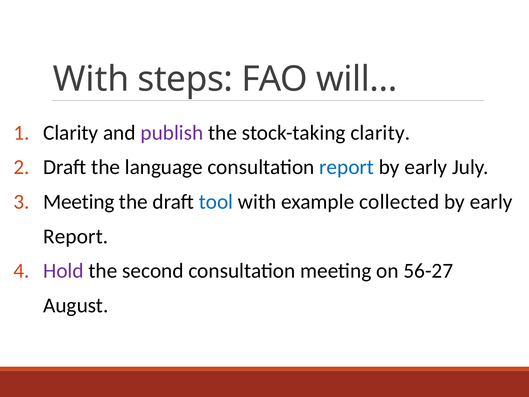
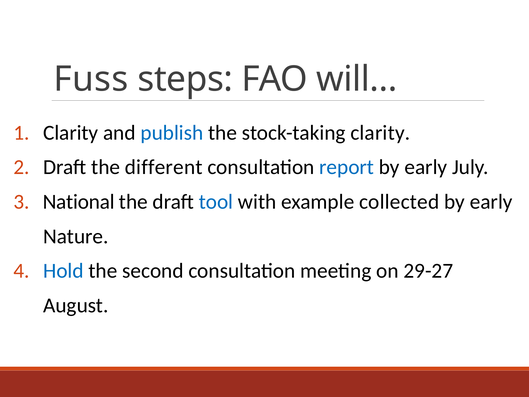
With at (91, 79): With -> Fuss
publish colour: purple -> blue
language: language -> different
Meeting at (79, 202): Meeting -> National
Report at (76, 236): Report -> Nature
Hold colour: purple -> blue
56-27: 56-27 -> 29-27
